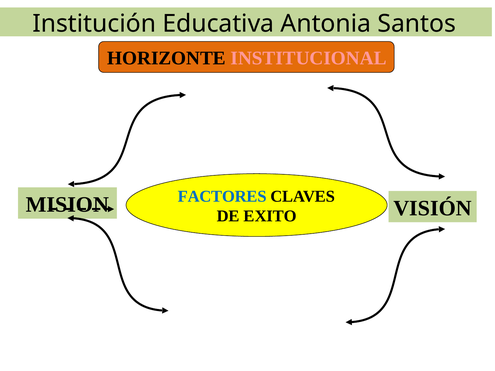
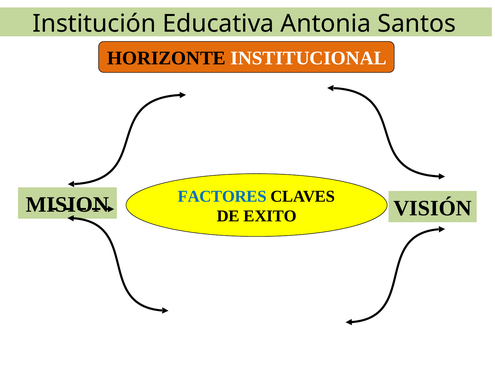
INSTITUCIONAL colour: pink -> white
